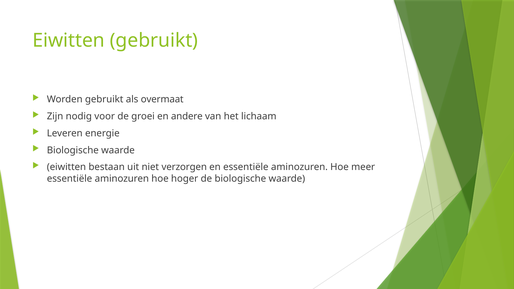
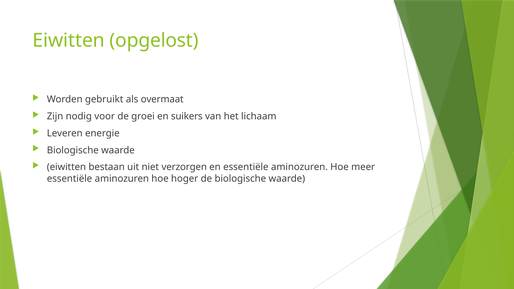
Eiwitten gebruikt: gebruikt -> opgelost
andere: andere -> suikers
